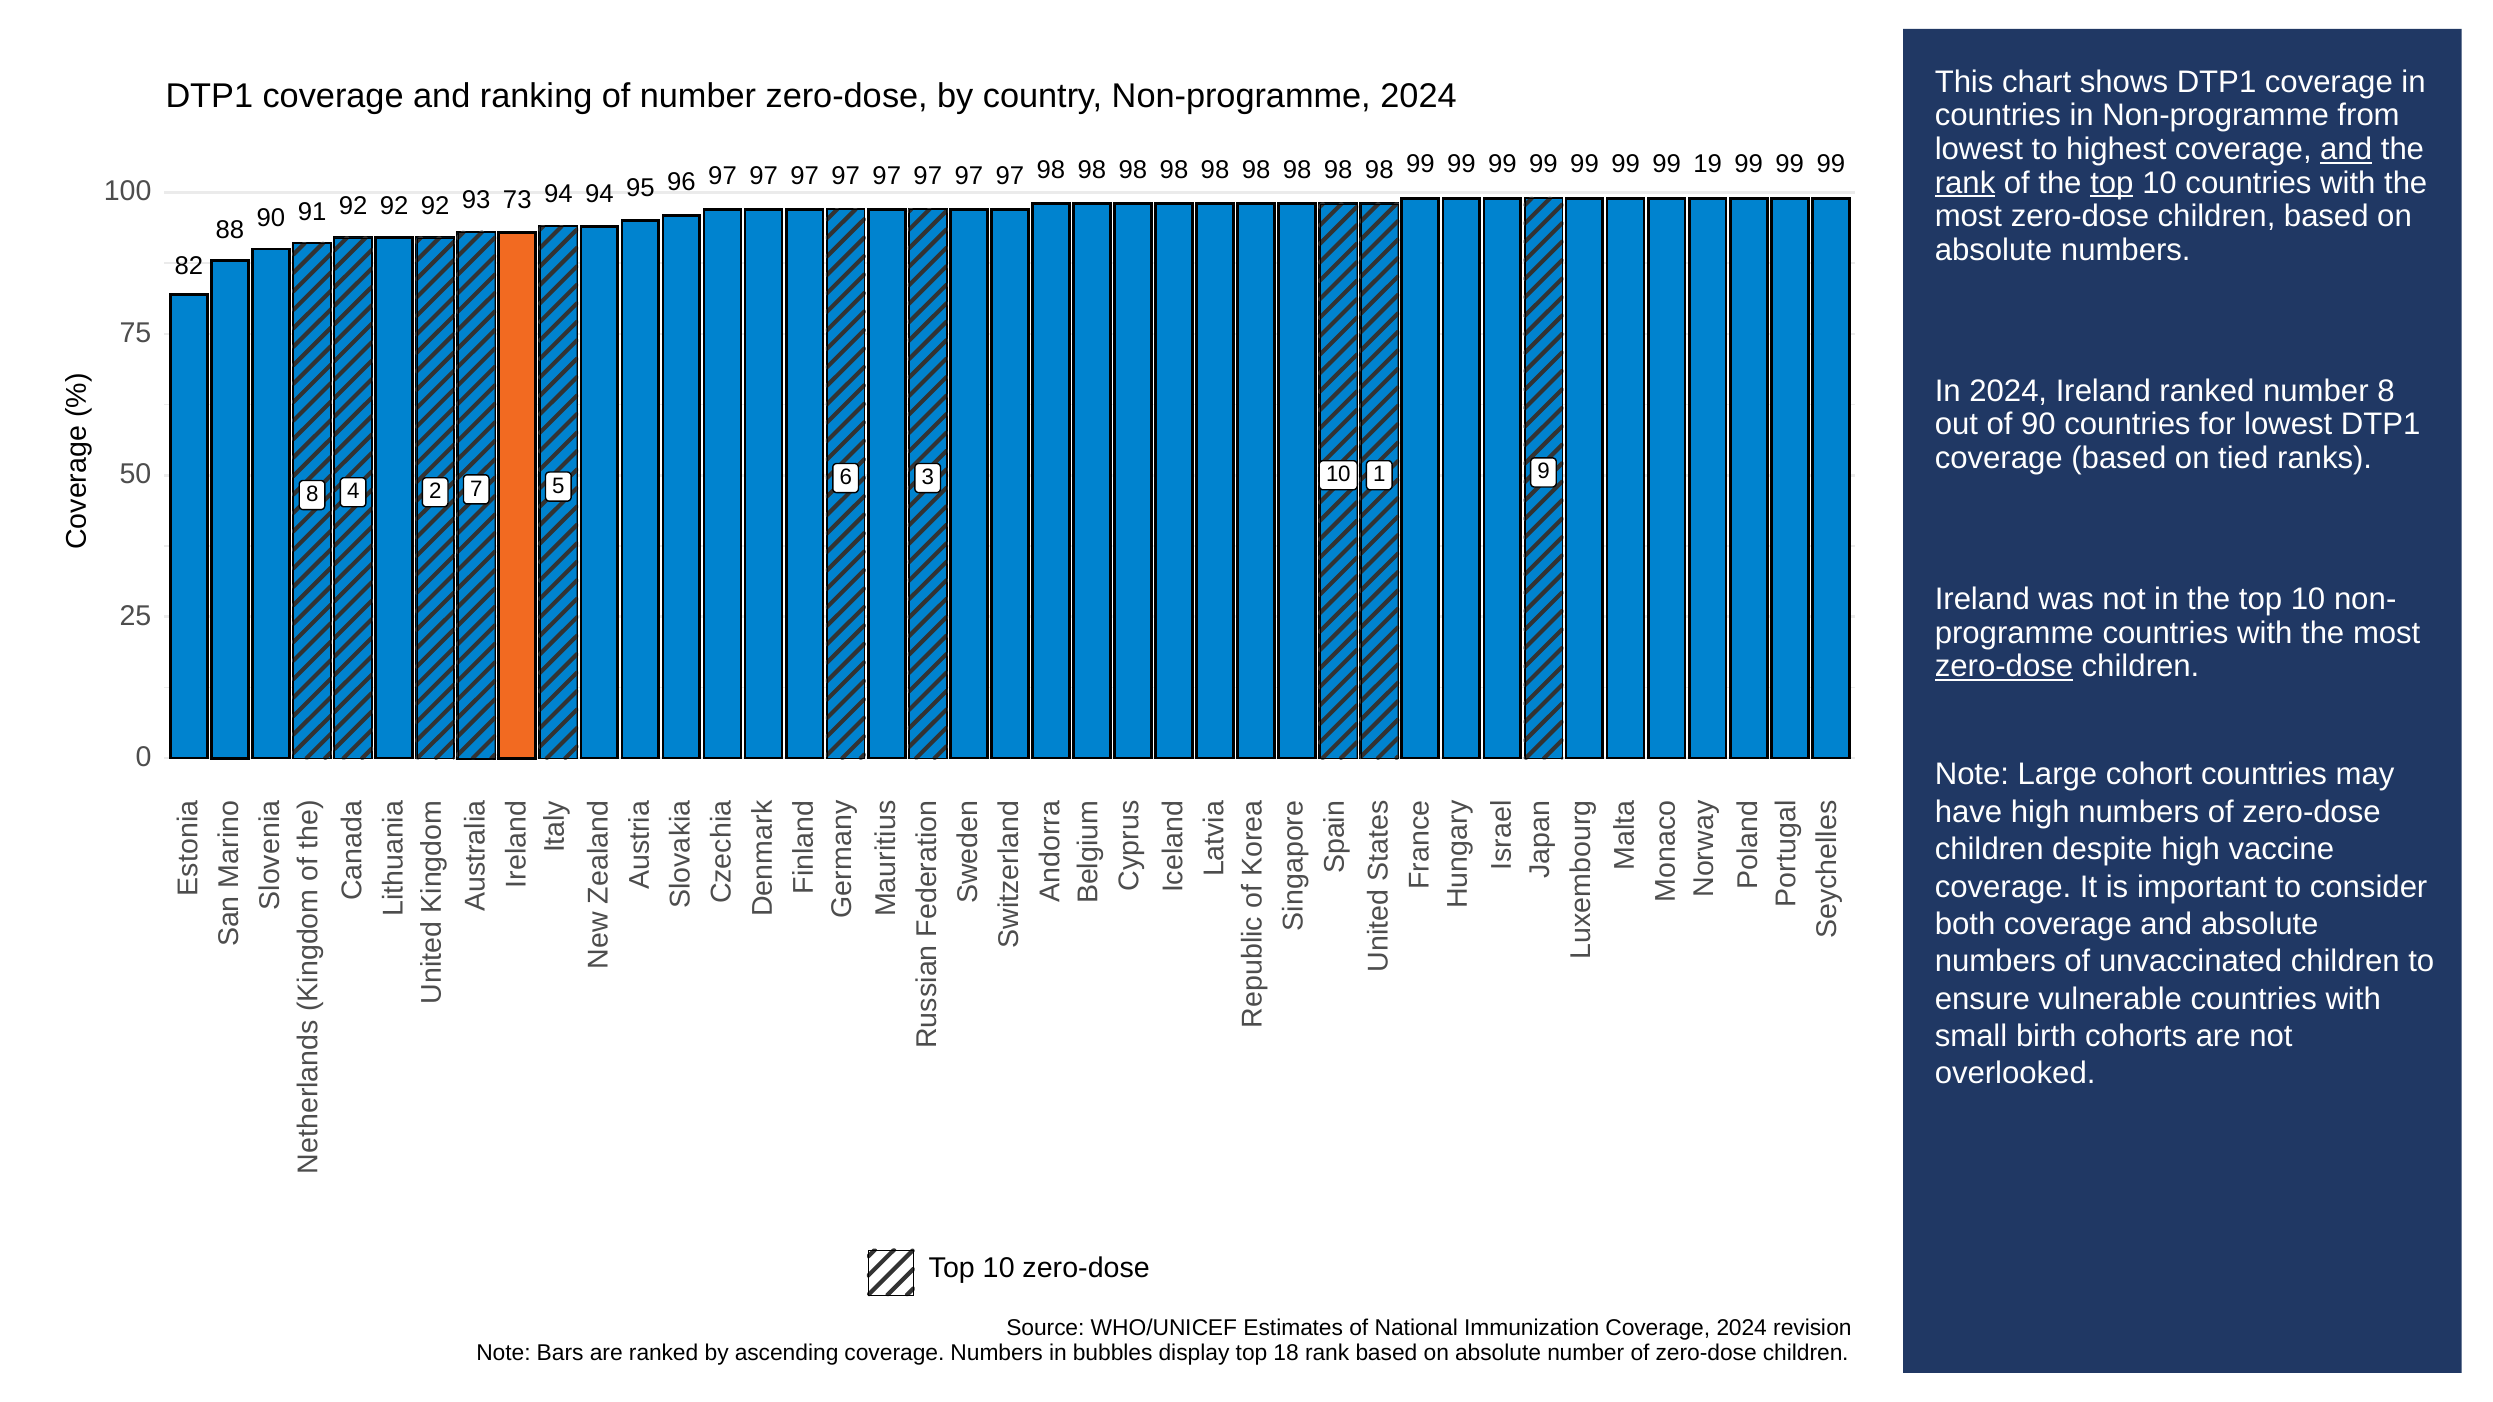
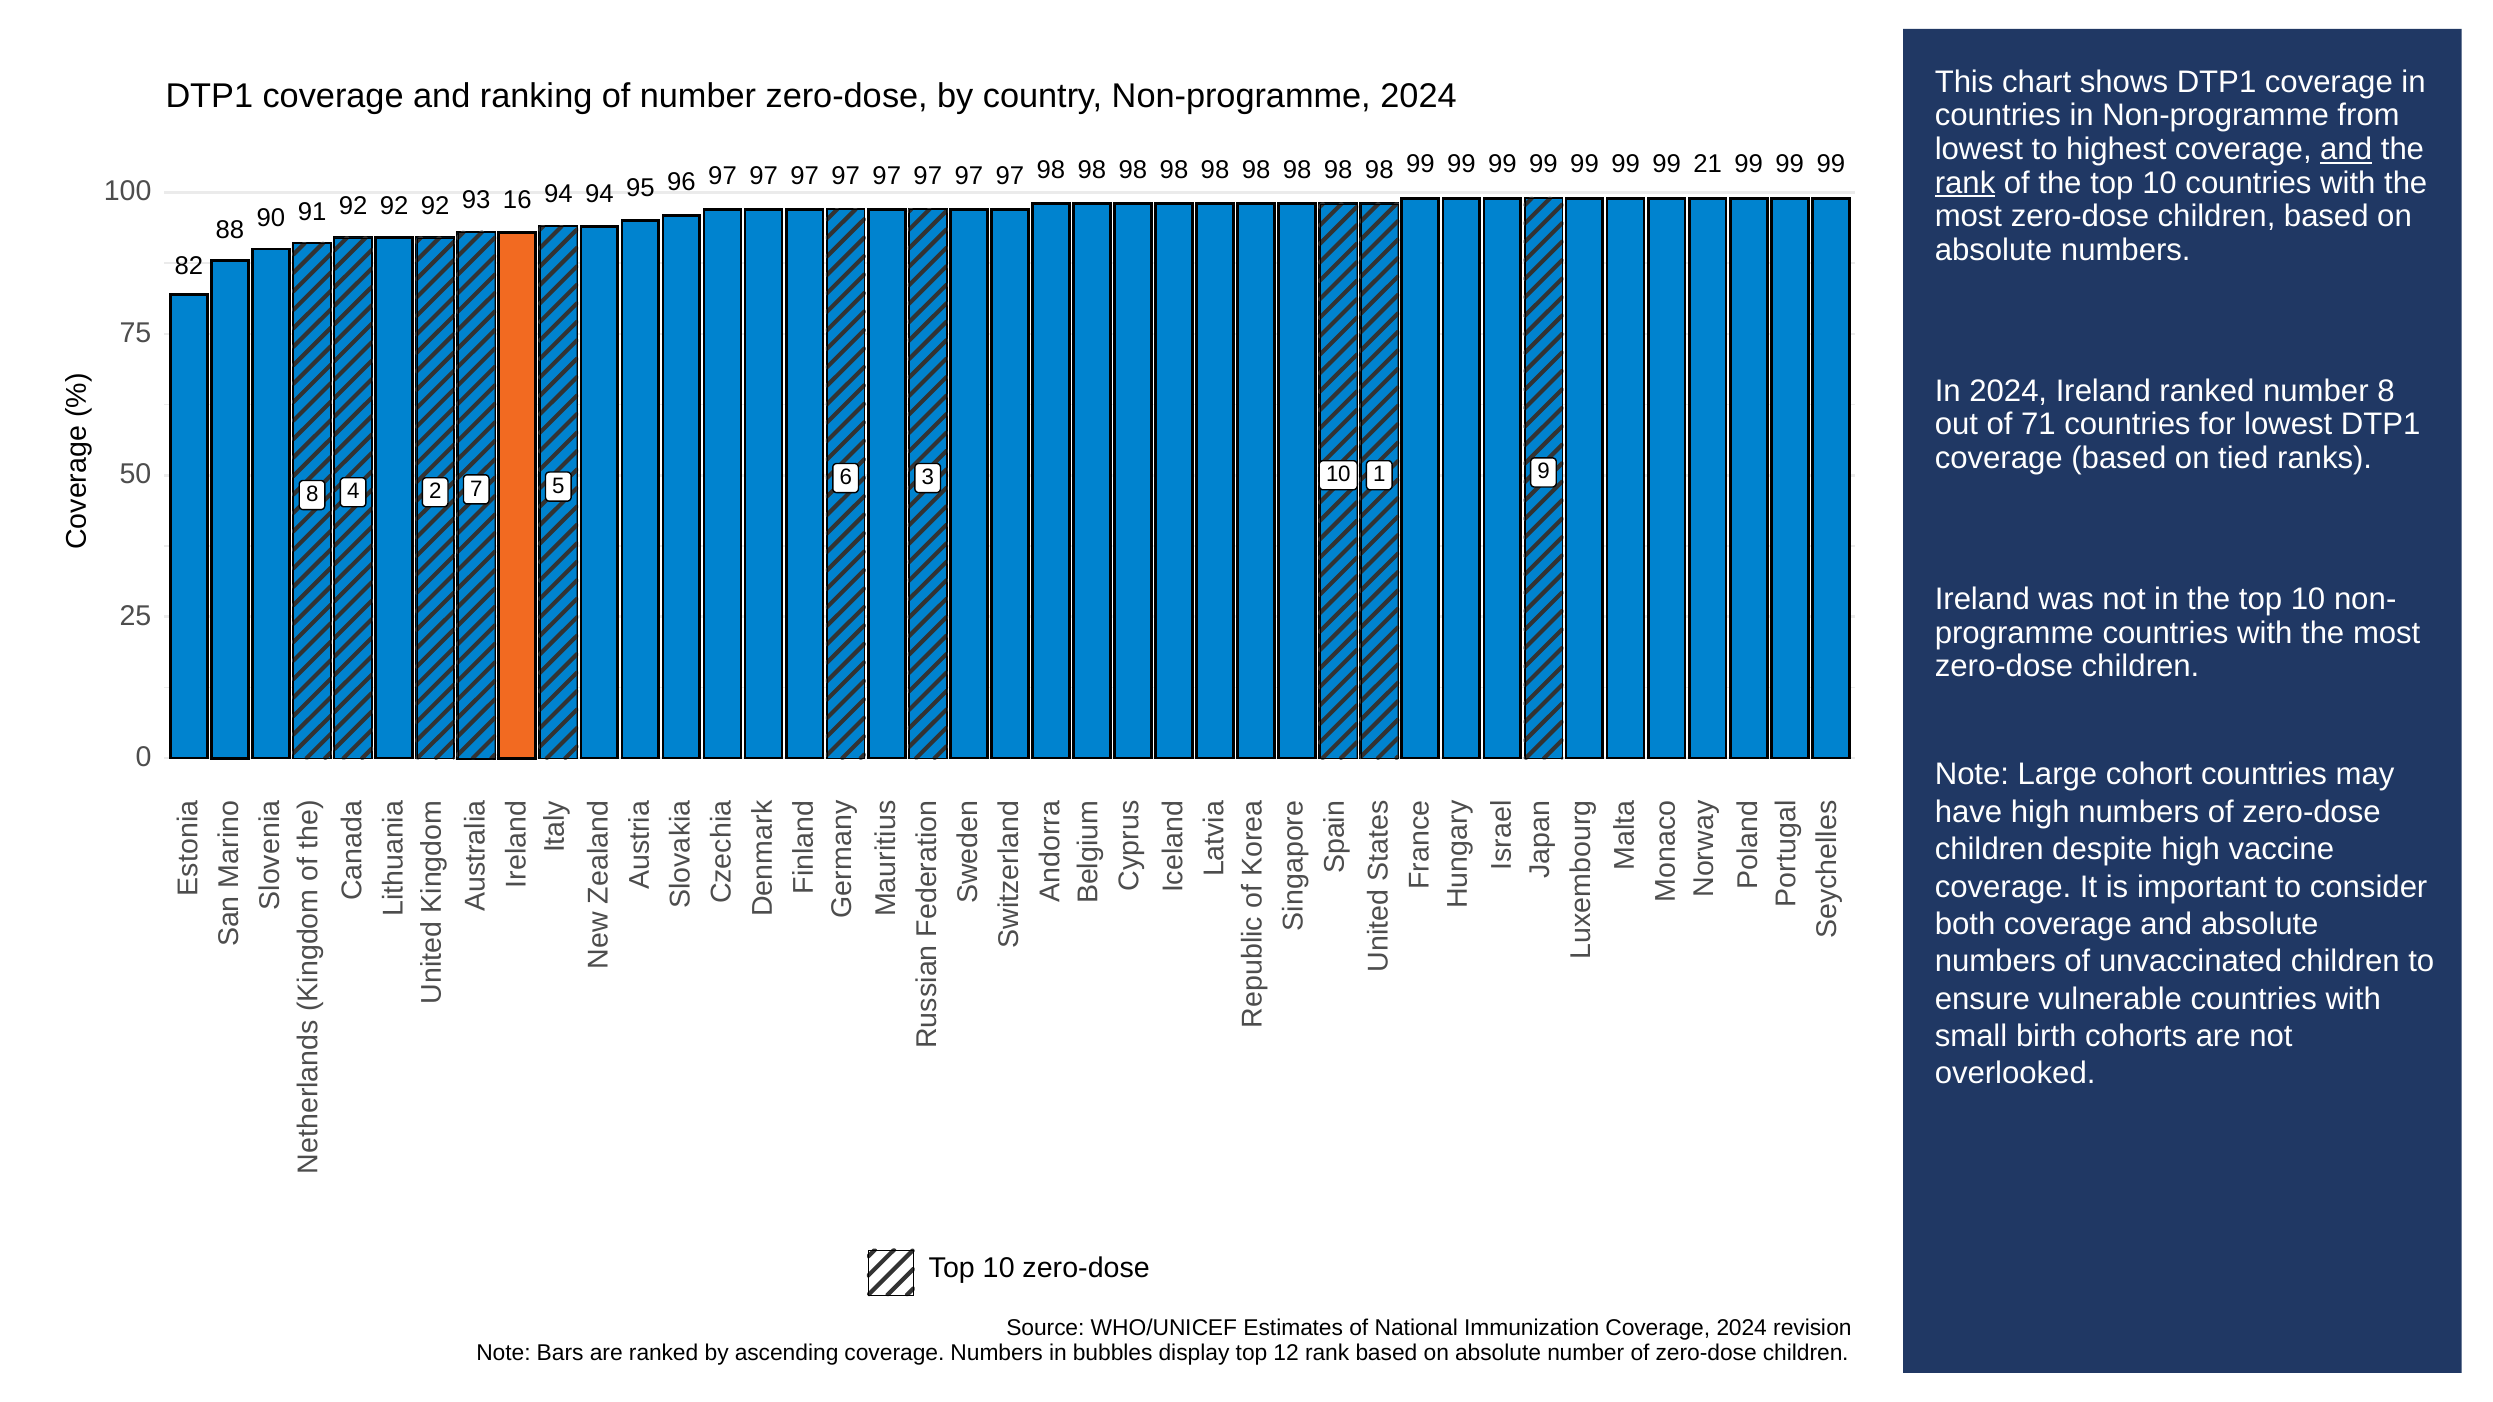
19: 19 -> 21
top at (2112, 183) underline: present -> none
73: 73 -> 16
of 90: 90 -> 71
zero-dose at (2004, 667) underline: present -> none
18: 18 -> 12
